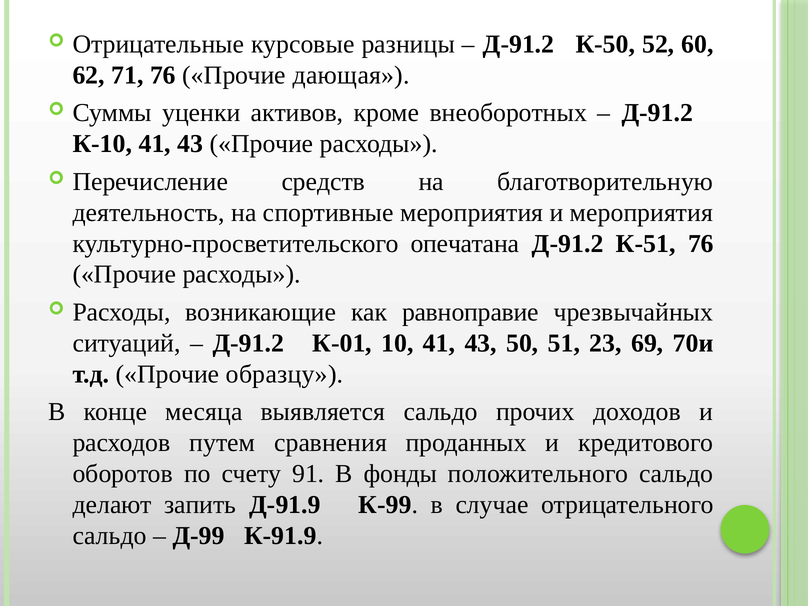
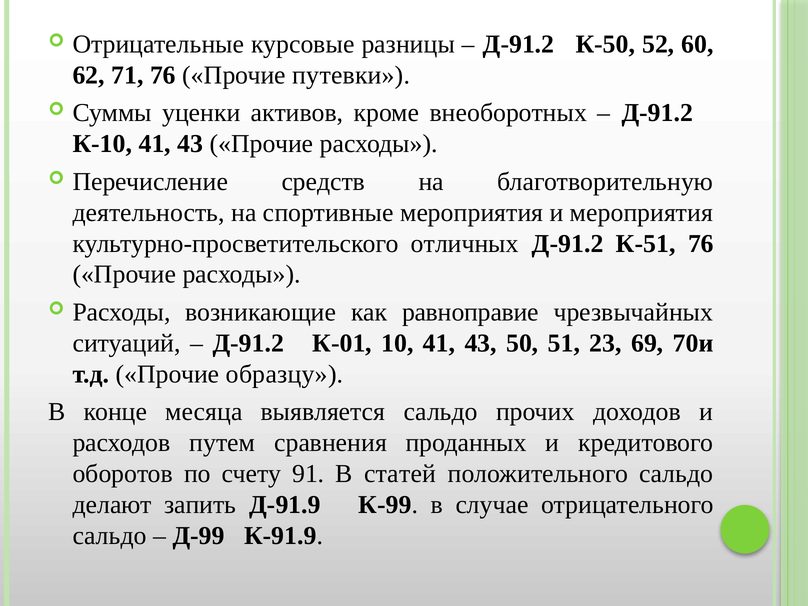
дающая: дающая -> путевки
опечатана: опечатана -> отличных
фонды: фонды -> статей
